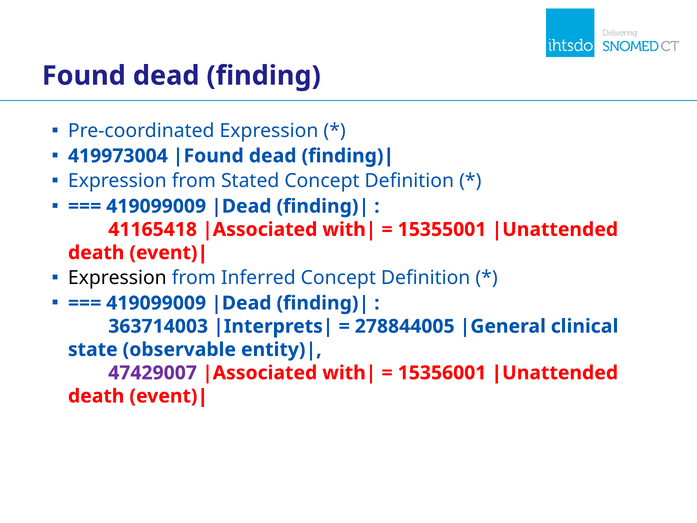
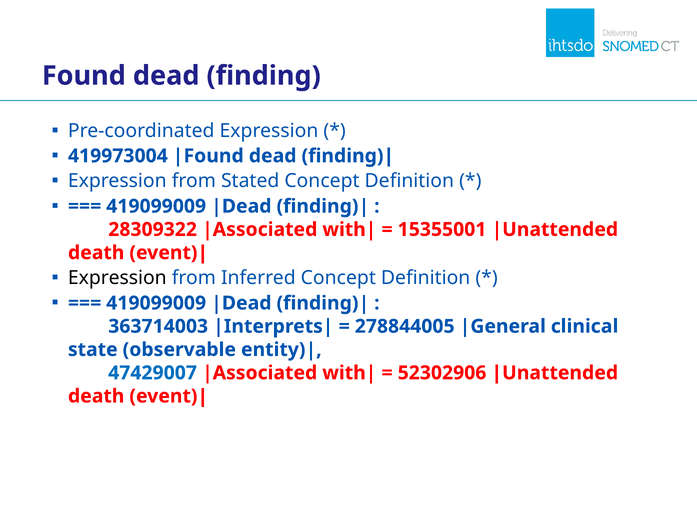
41165418: 41165418 -> 28309322
47429007 colour: purple -> blue
15356001: 15356001 -> 52302906
